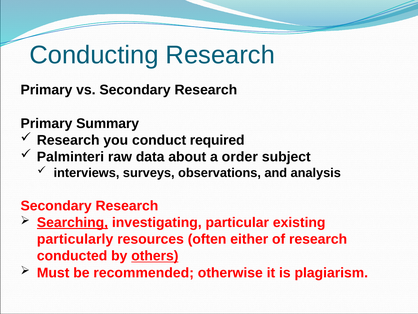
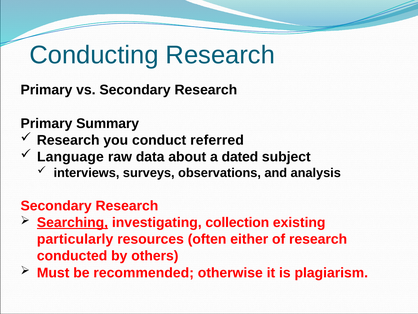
required: required -> referred
Palminteri: Palminteri -> Language
order: order -> dated
particular: particular -> collection
others underline: present -> none
